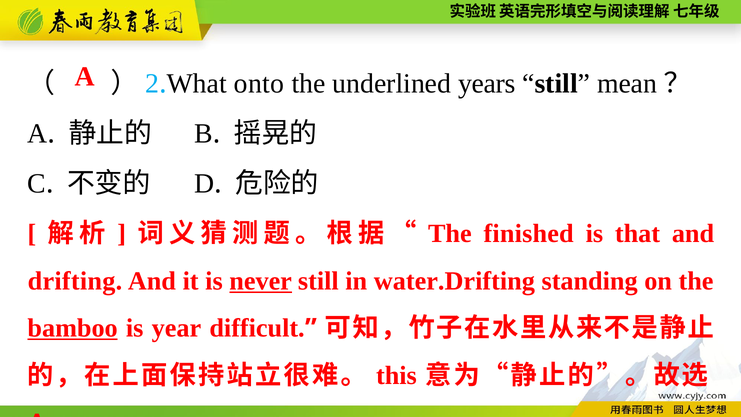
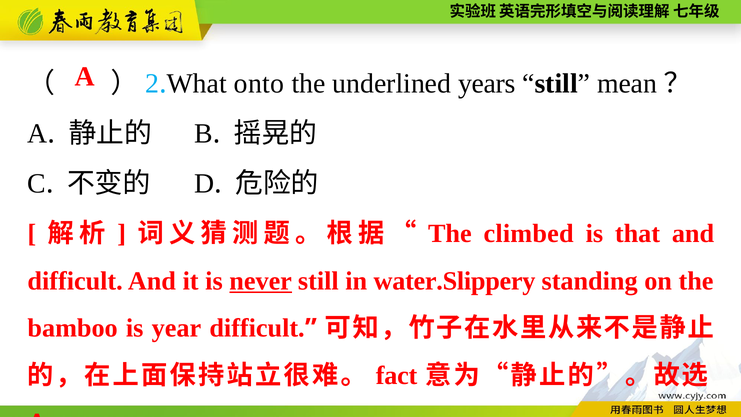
finished: finished -> climbed
drifting at (75, 281): drifting -> difficult
water.Drifting: water.Drifting -> water.Slippery
bamboo underline: present -> none
this: this -> fact
